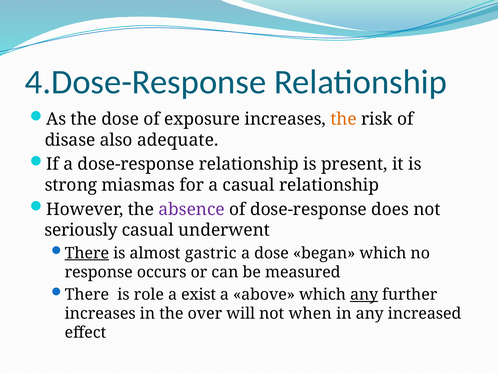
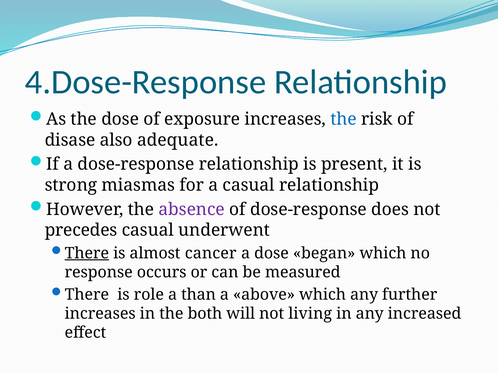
the at (344, 119) colour: orange -> blue
seriously: seriously -> precedes
gastric: gastric -> cancer
exist: exist -> than
any at (364, 295) underline: present -> none
over: over -> both
when: when -> living
